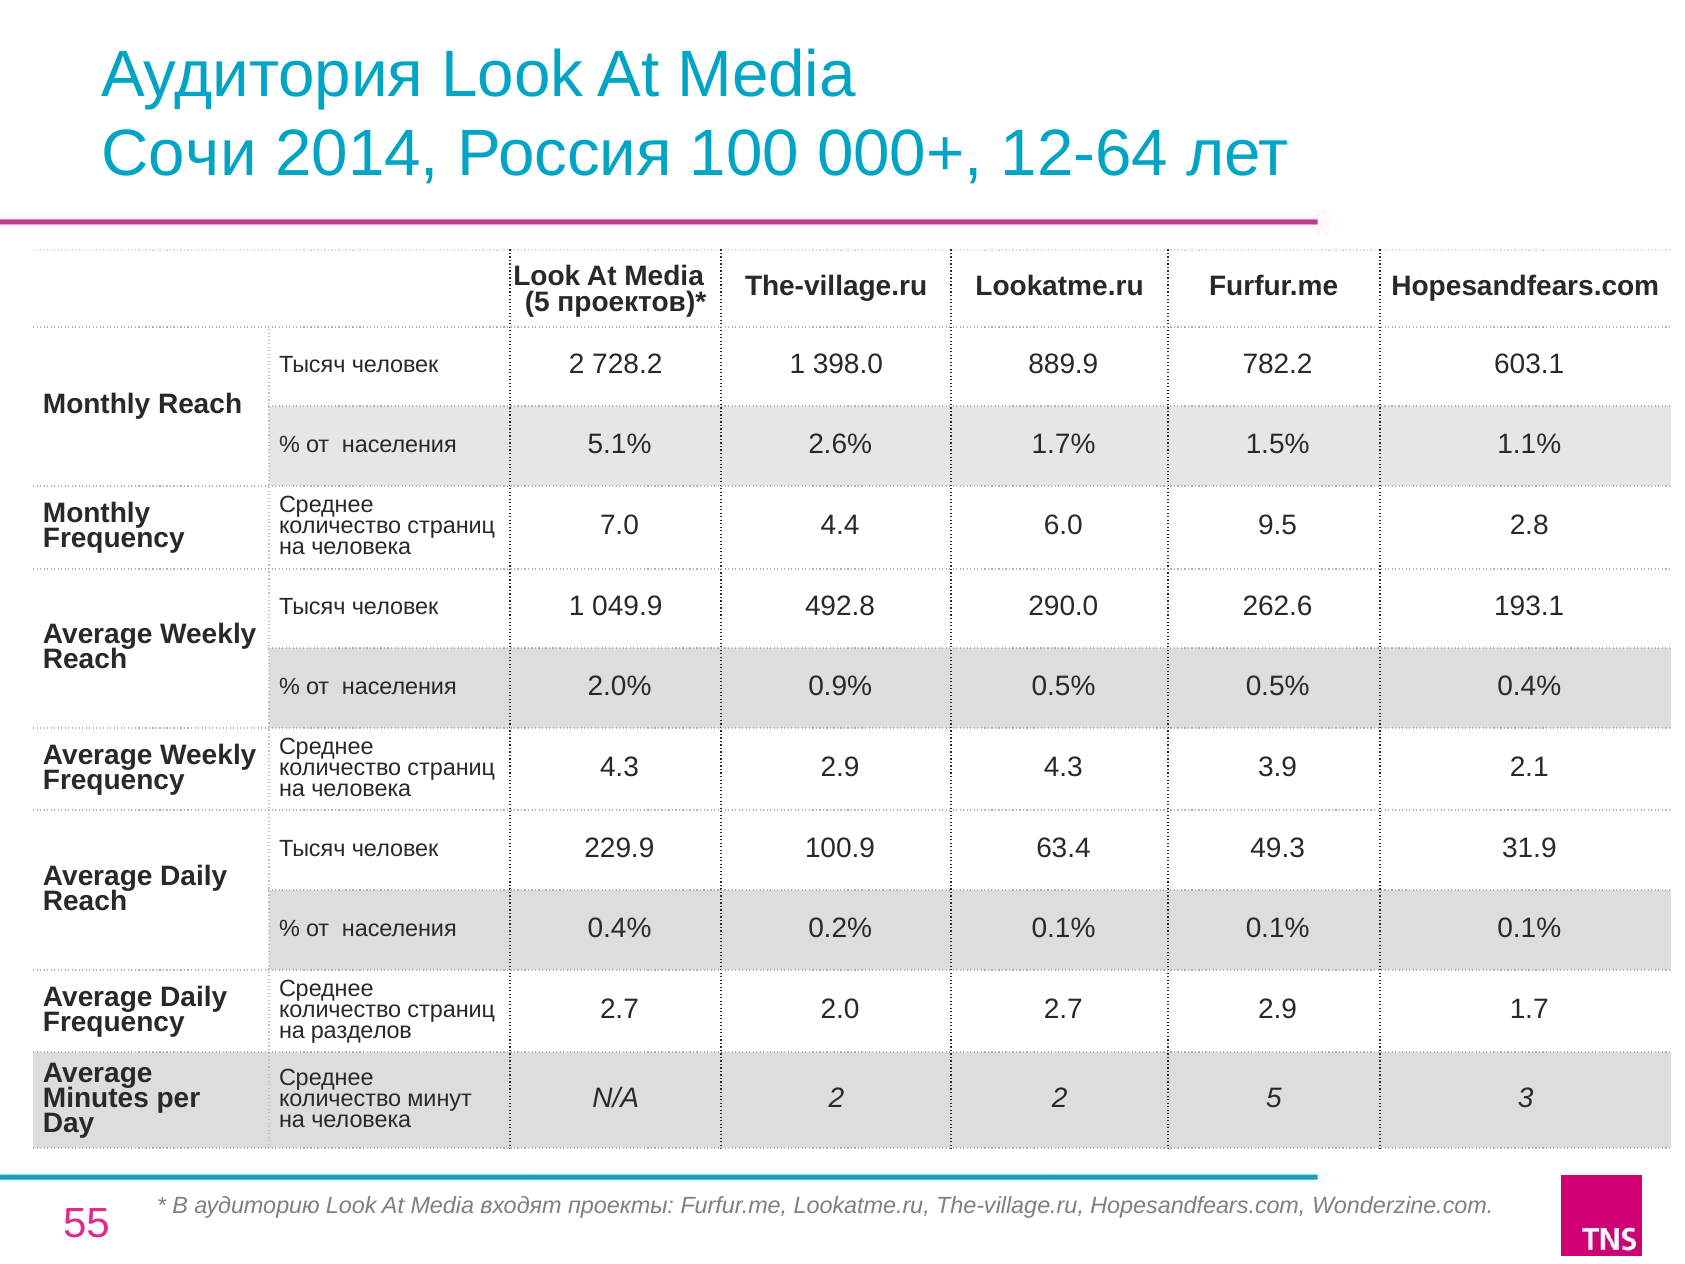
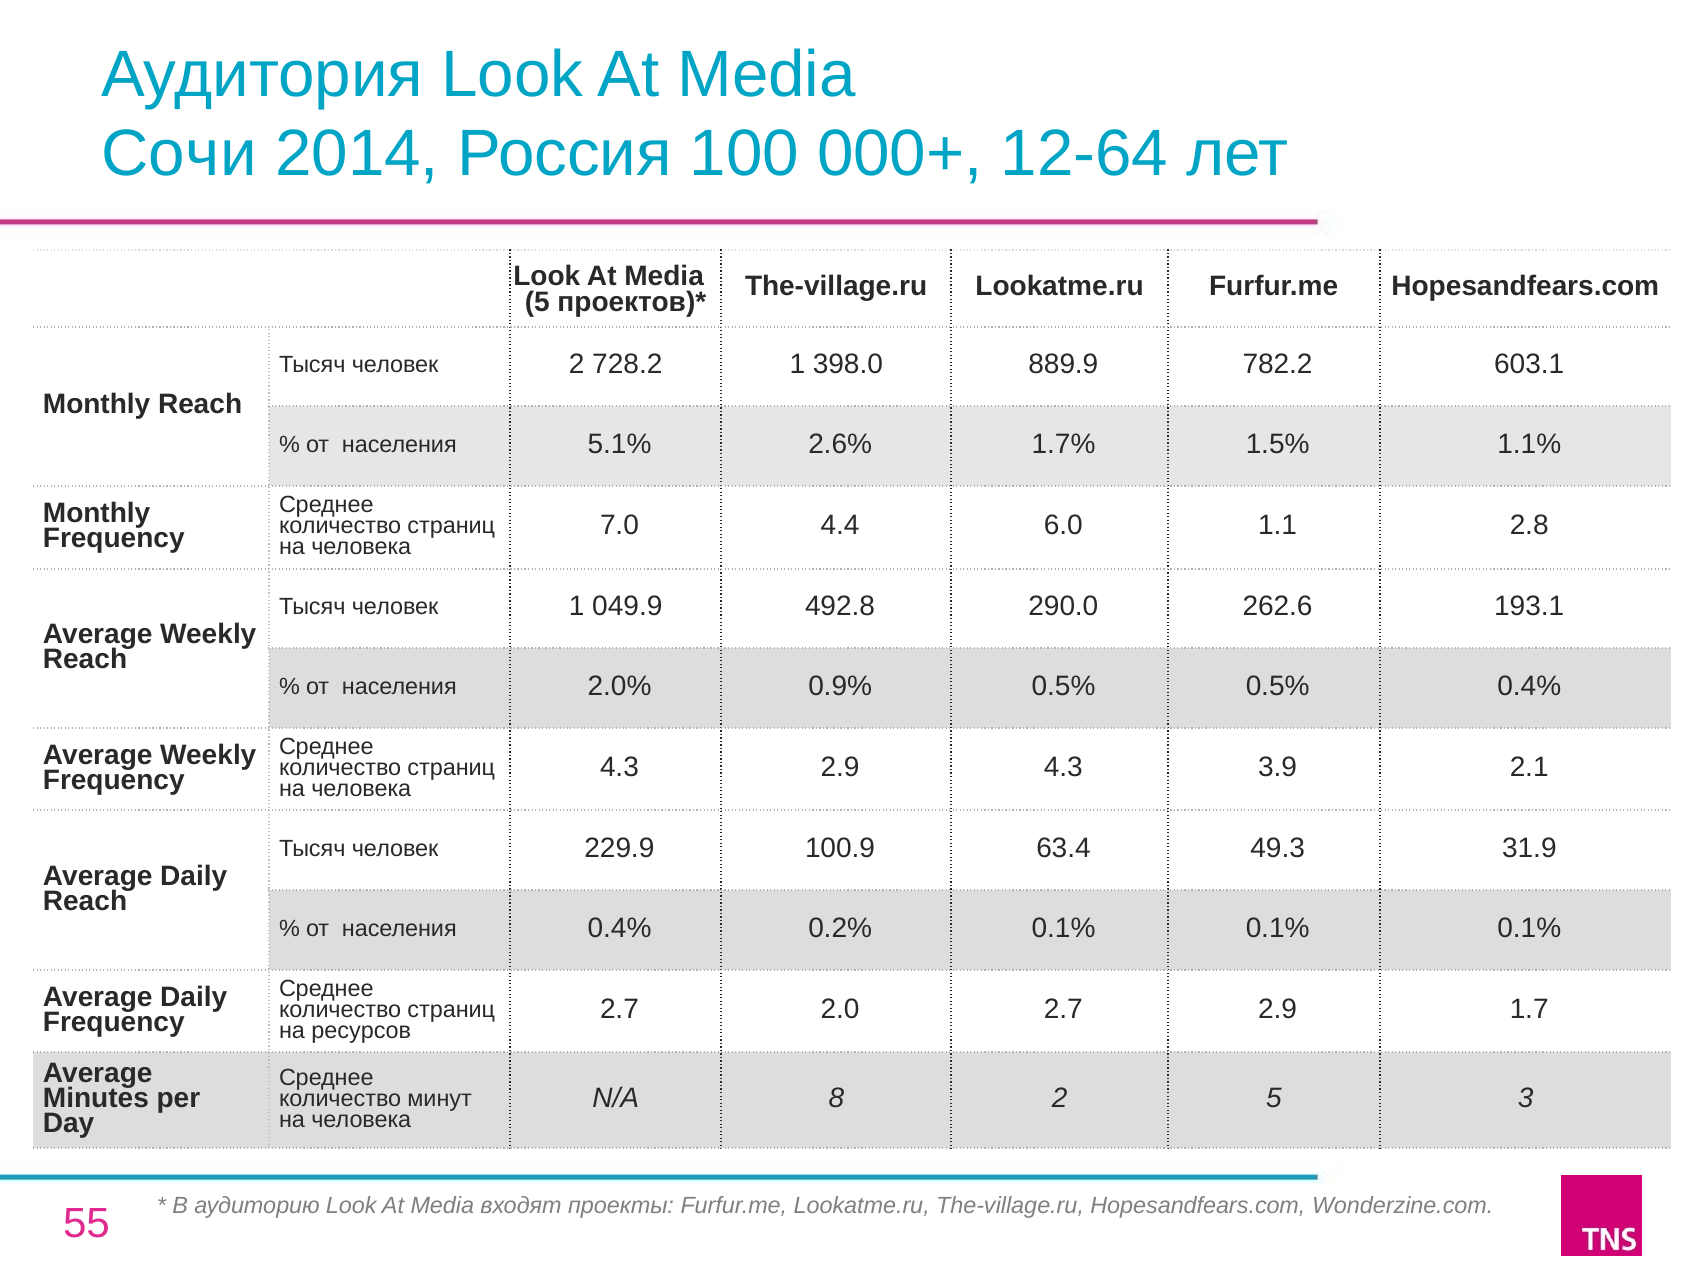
9.5: 9.5 -> 1.1
разделов: разделов -> ресурсов
N/A 2: 2 -> 8
